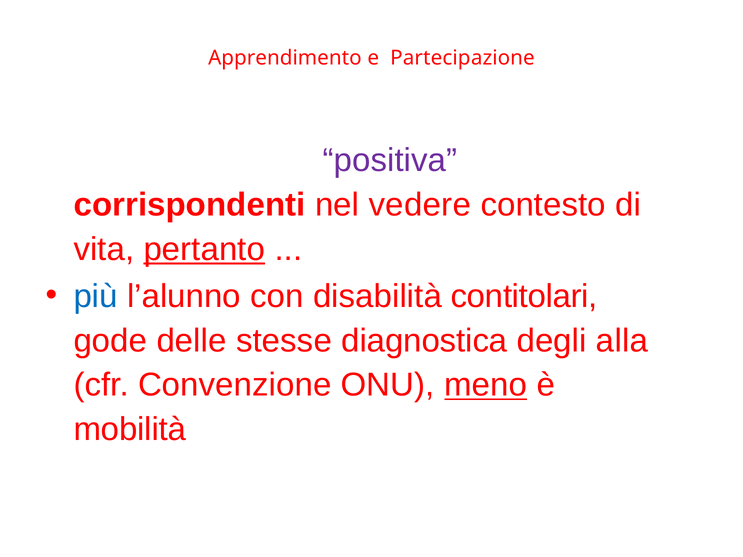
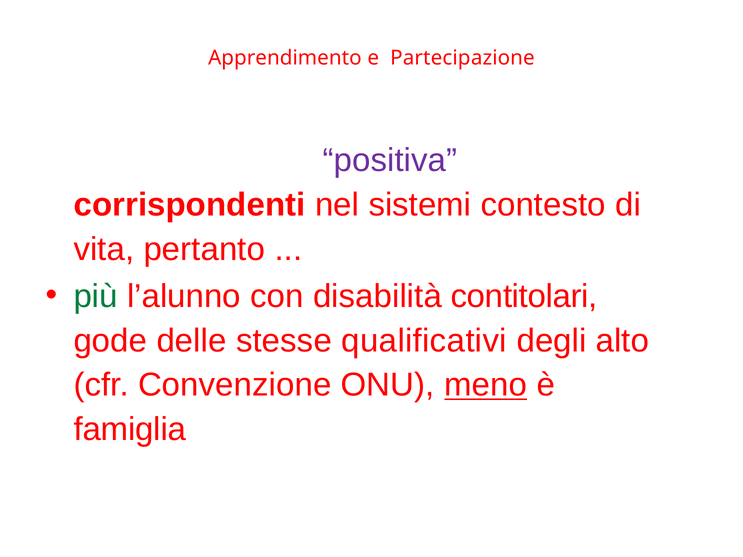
vedere: vedere -> sistemi
pertanto underline: present -> none
più colour: blue -> green
diagnostica: diagnostica -> qualificativi
alla: alla -> alto
mobilità: mobilità -> famiglia
